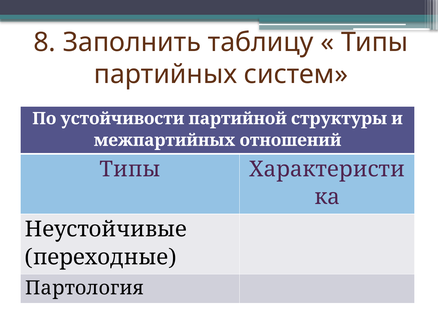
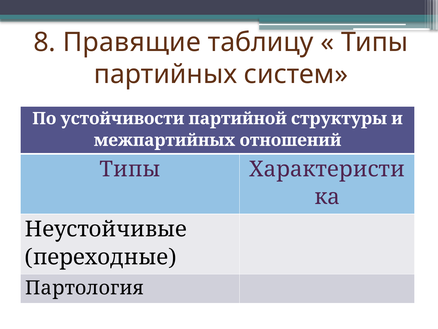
Заполнить: Заполнить -> Правящие
